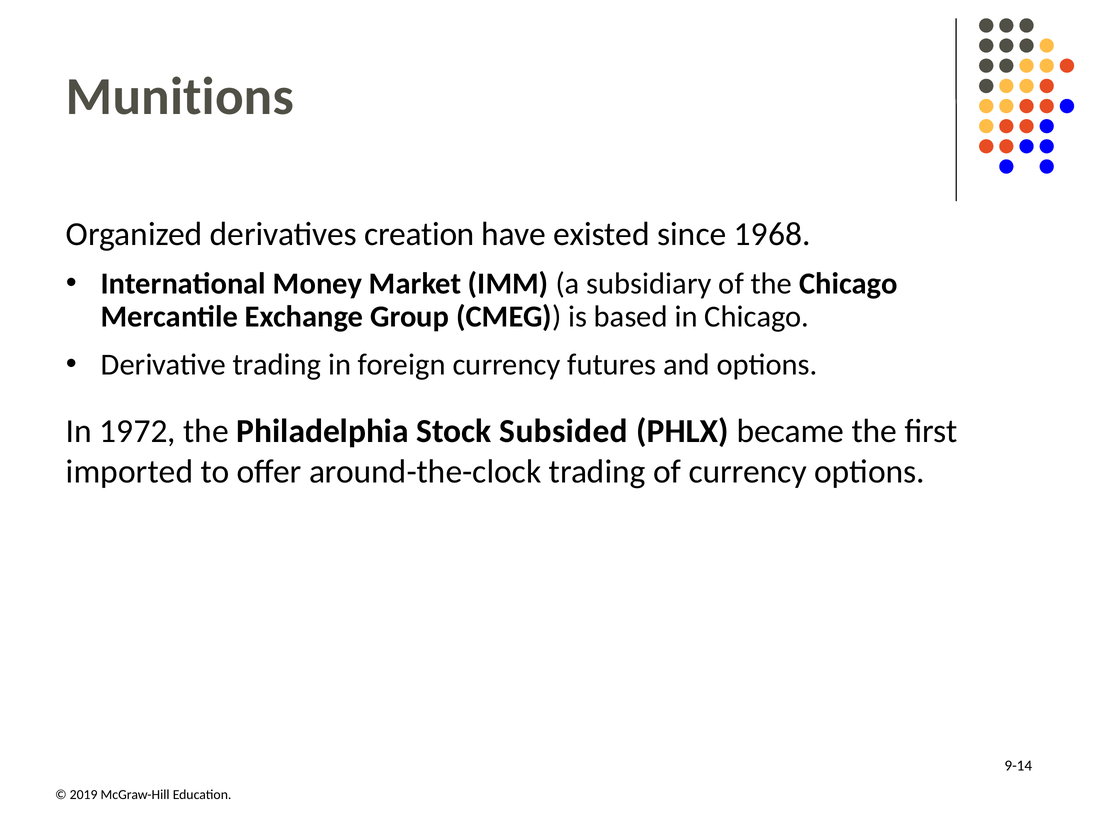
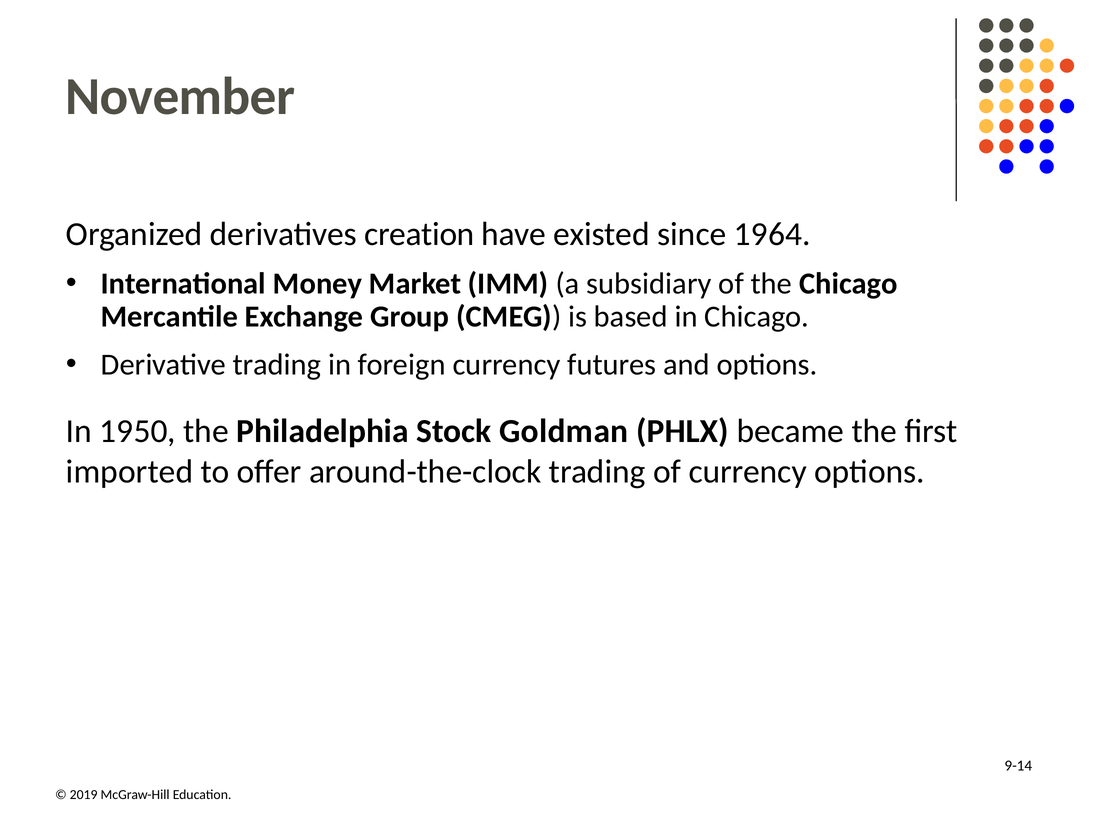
Munitions: Munitions -> November
68: 68 -> 64
72: 72 -> 50
Subsided: Subsided -> Goldman
